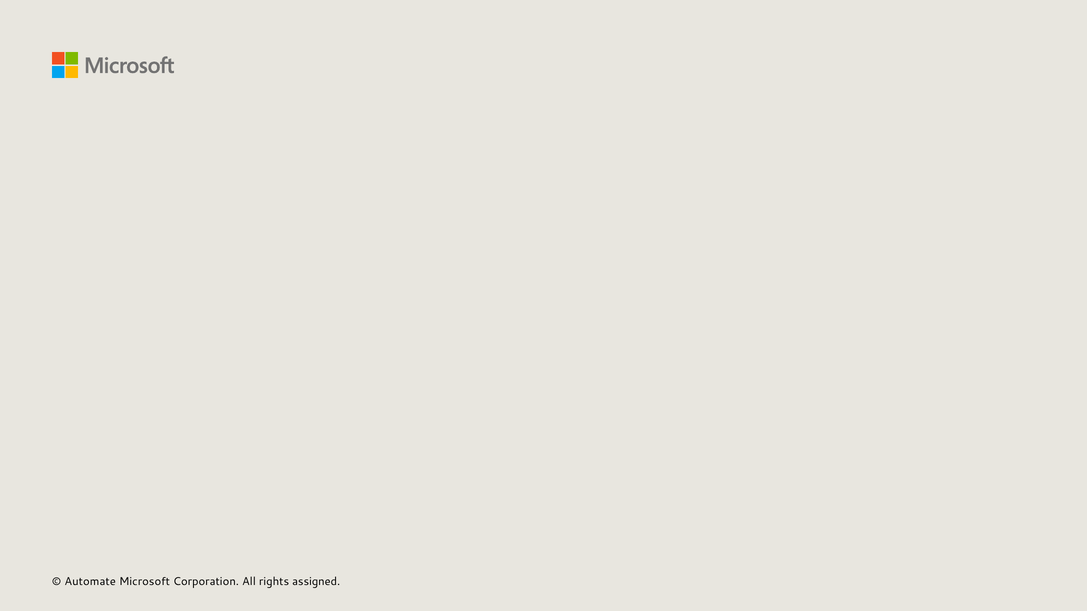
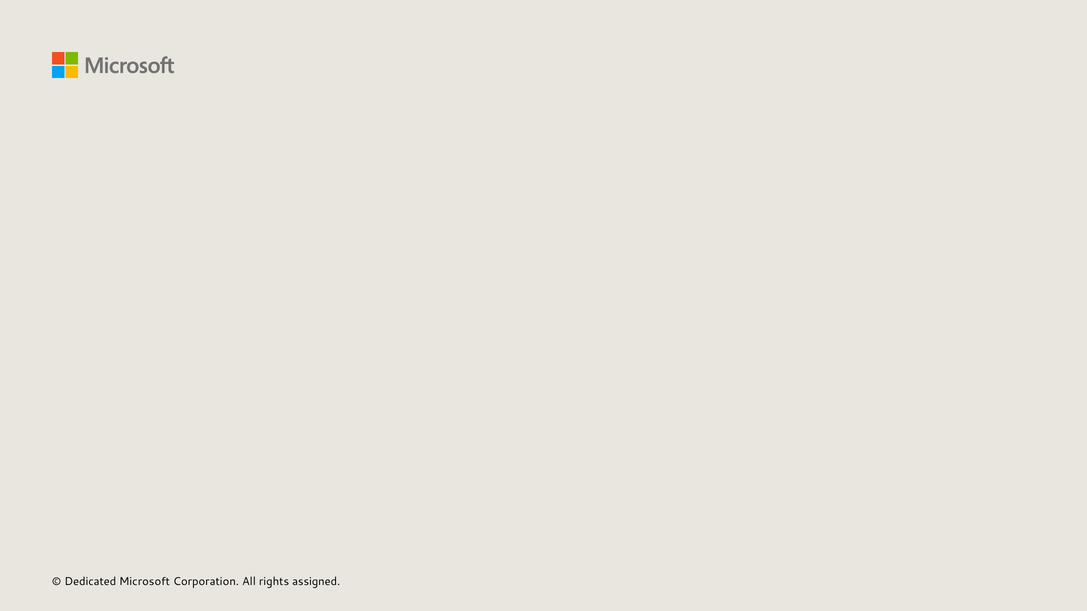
Automate: Automate -> Dedicated
